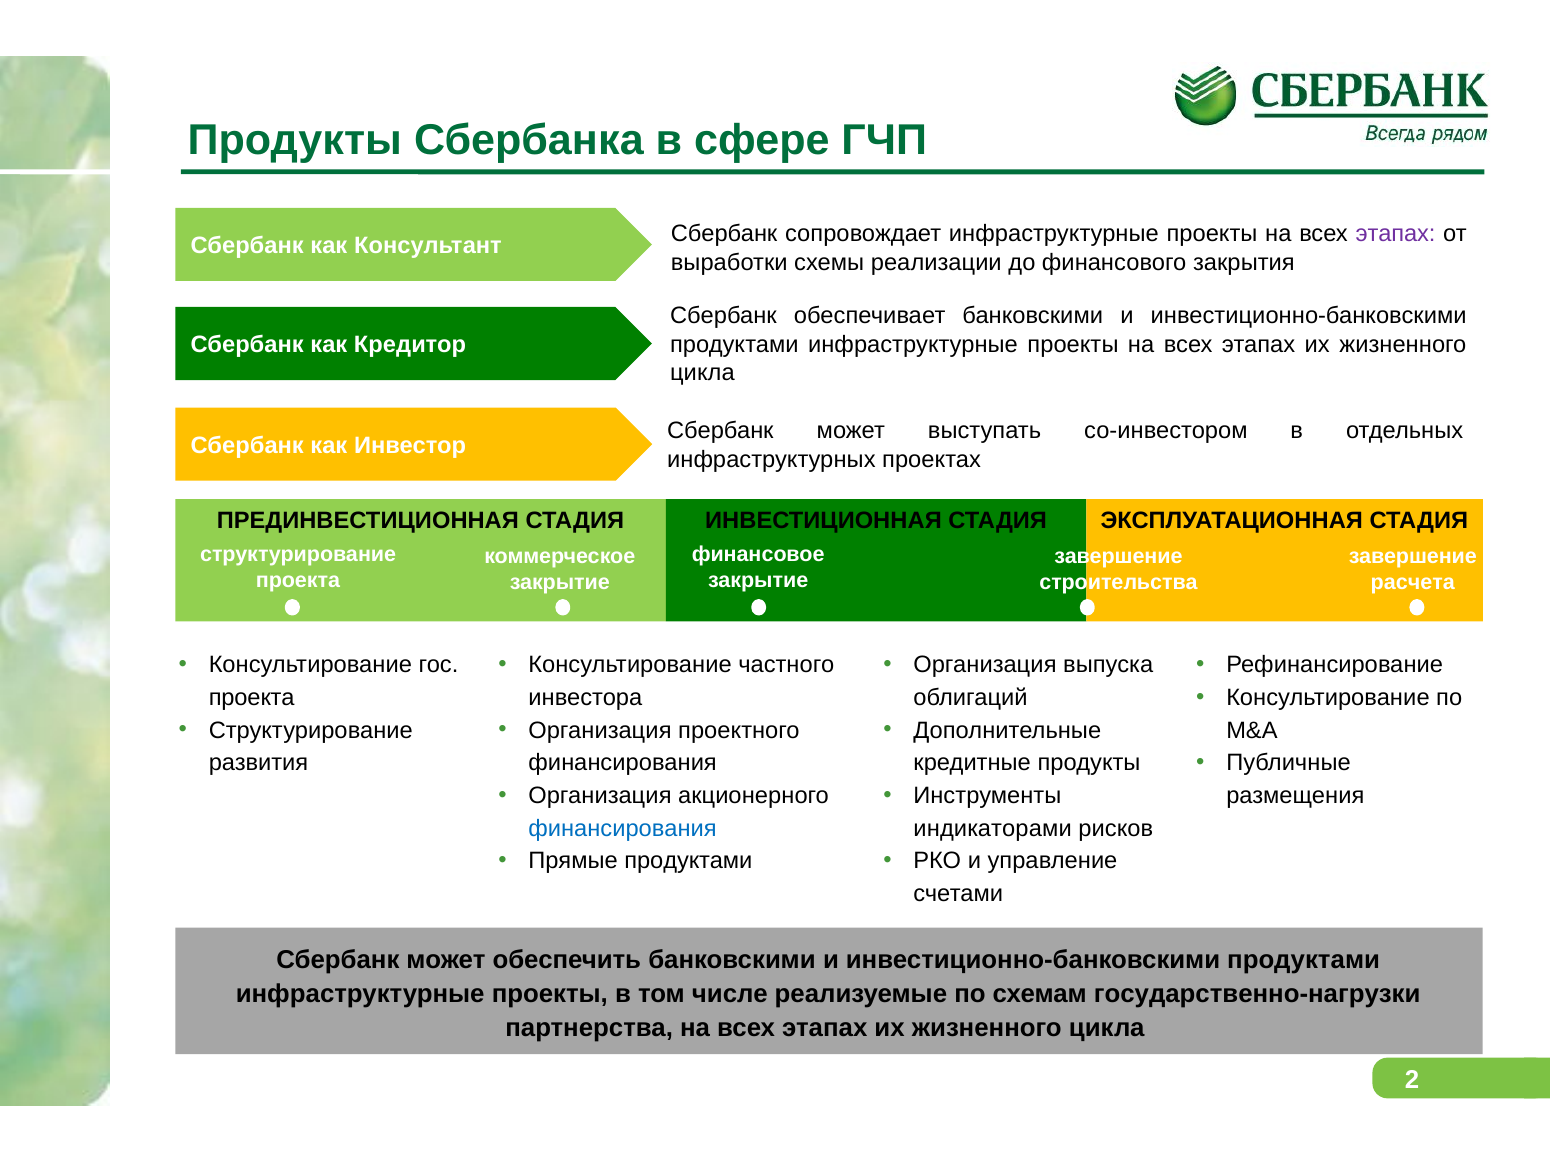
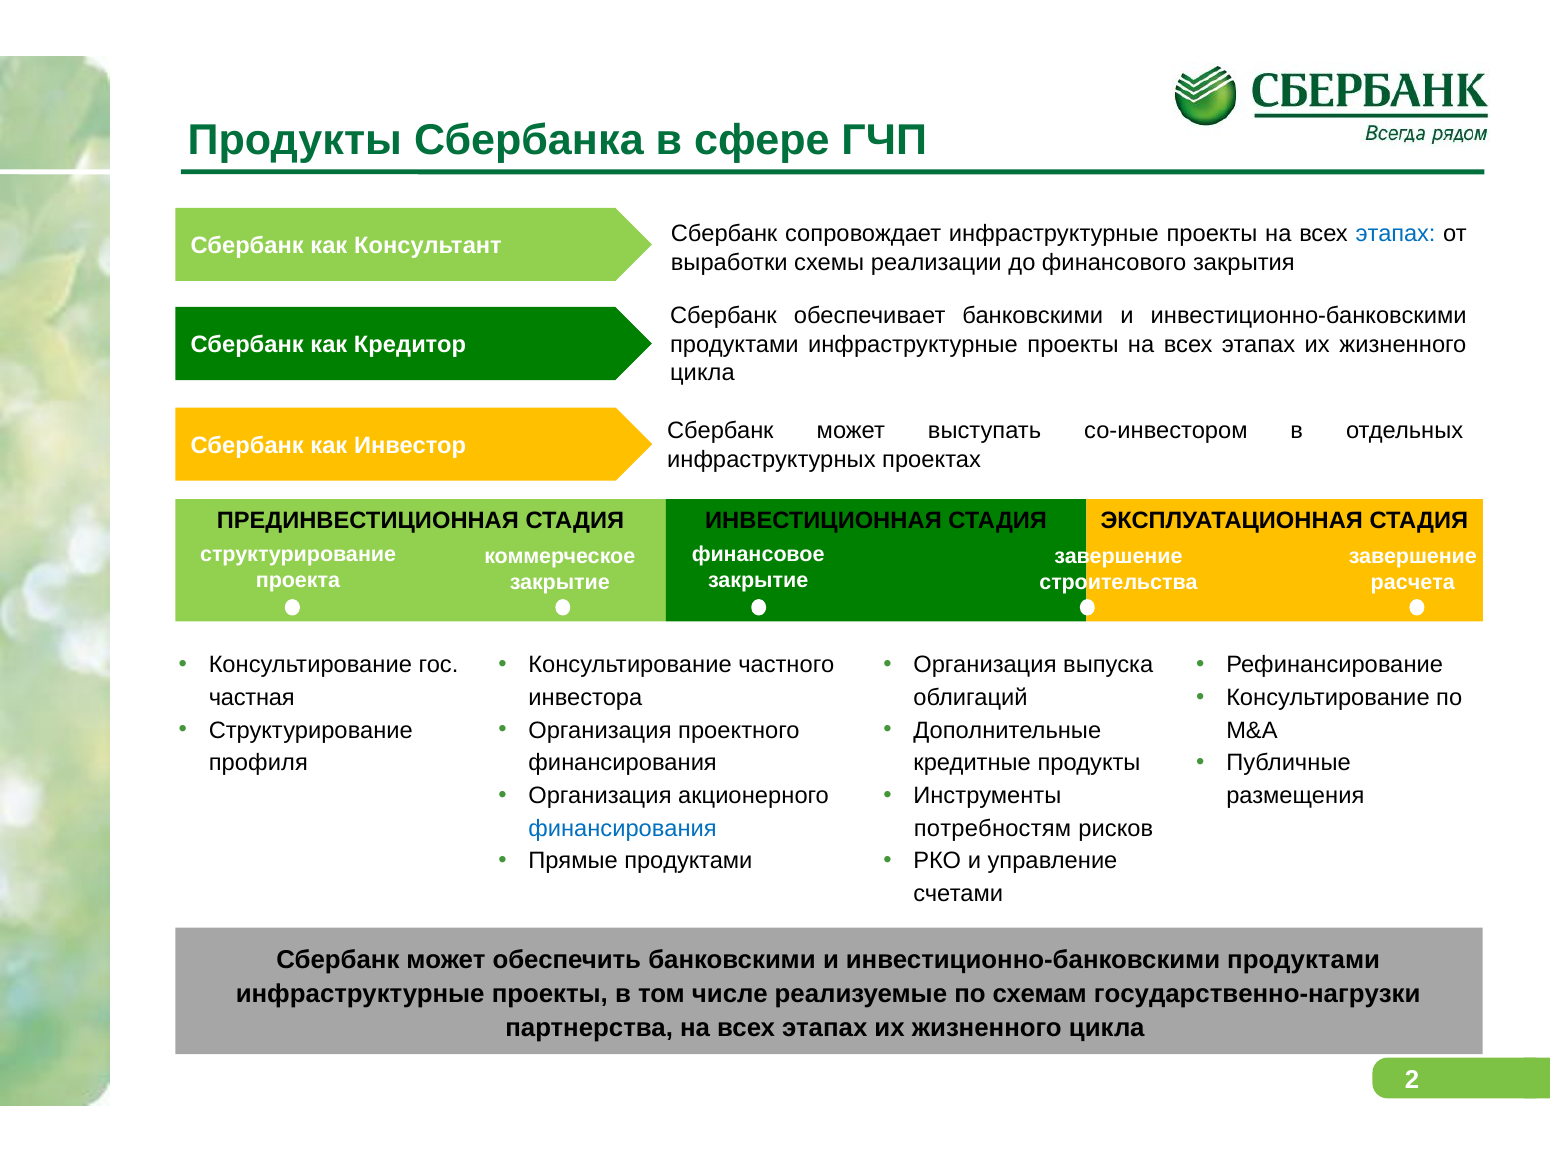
этапах at (1396, 234) colour: purple -> blue
проекта at (252, 698): проекта -> частная
развития: развития -> профиля
индикаторами: индикаторами -> потребностям
